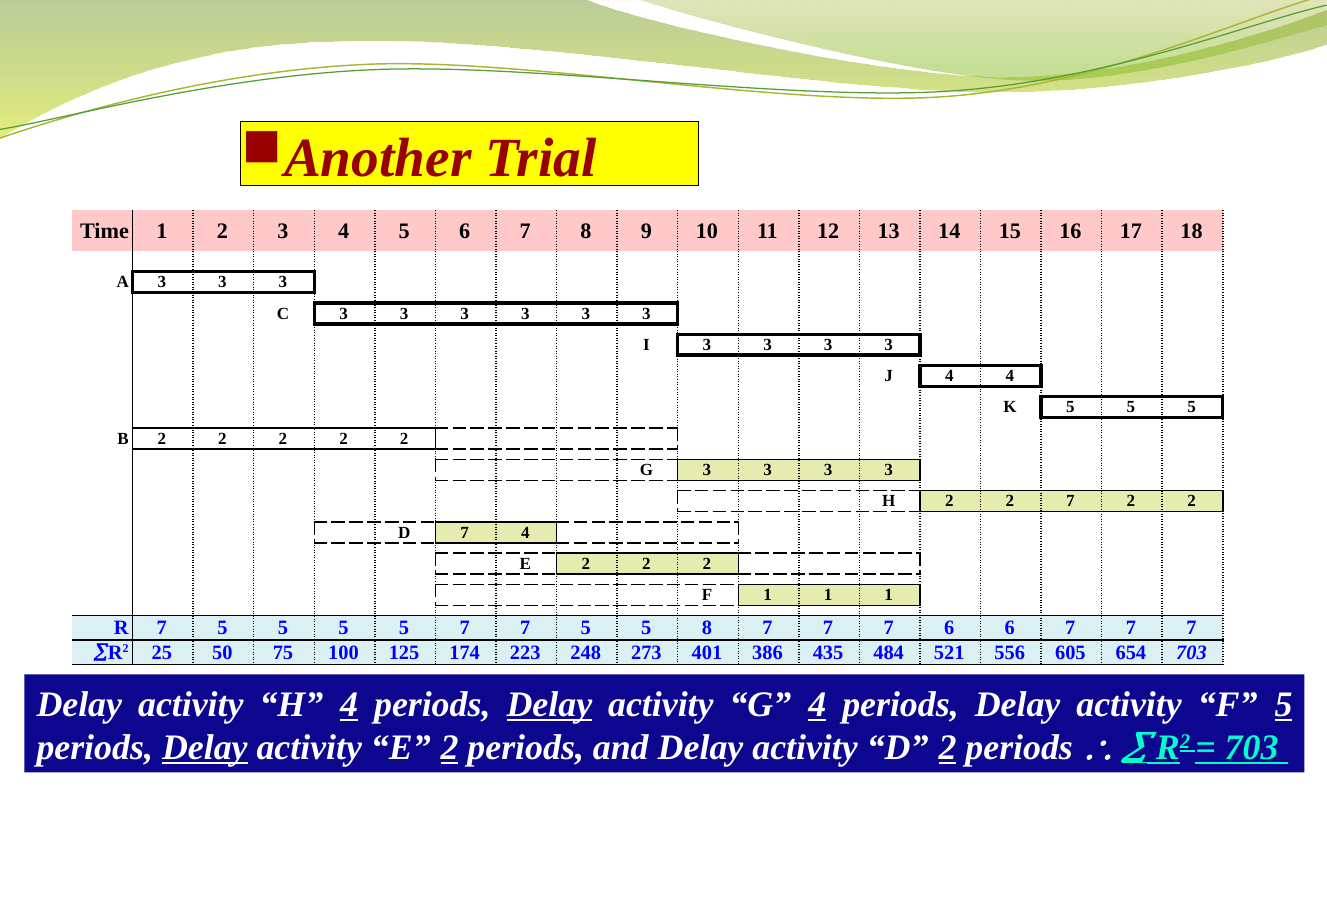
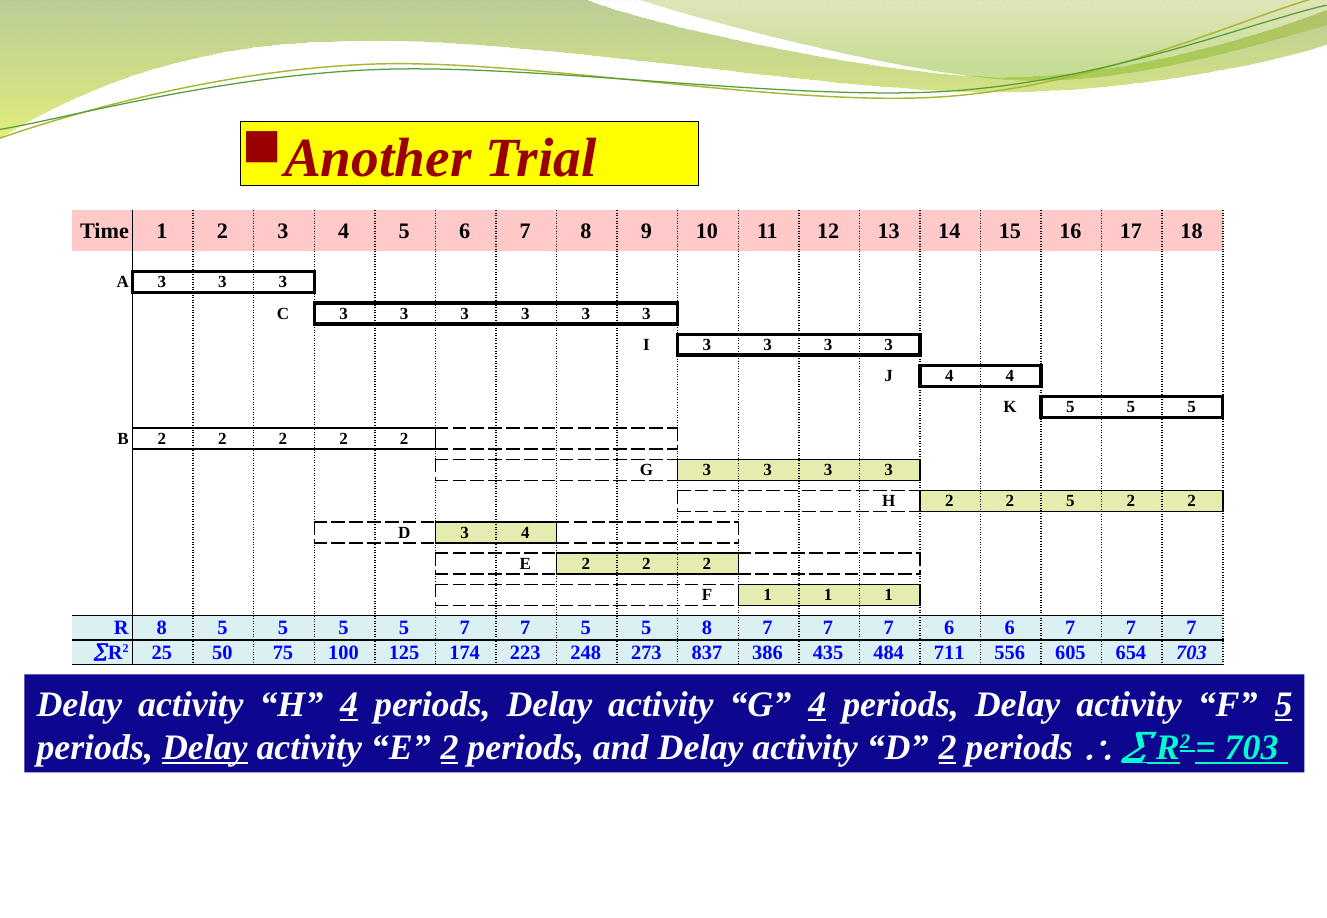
2 7: 7 -> 5
D 7: 7 -> 3
R 7: 7 -> 8
401: 401 -> 837
521: 521 -> 711
Delay at (549, 705) underline: present -> none
